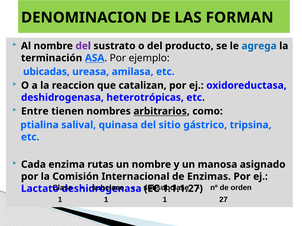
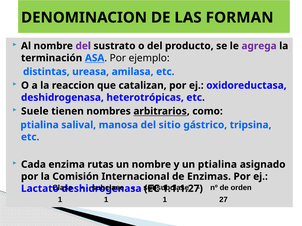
agrega colour: blue -> purple
ubicadas: ubicadas -> distintas
Entre: Entre -> Suele
quinasa: quinasa -> manosa
un manosa: manosa -> ptialina
